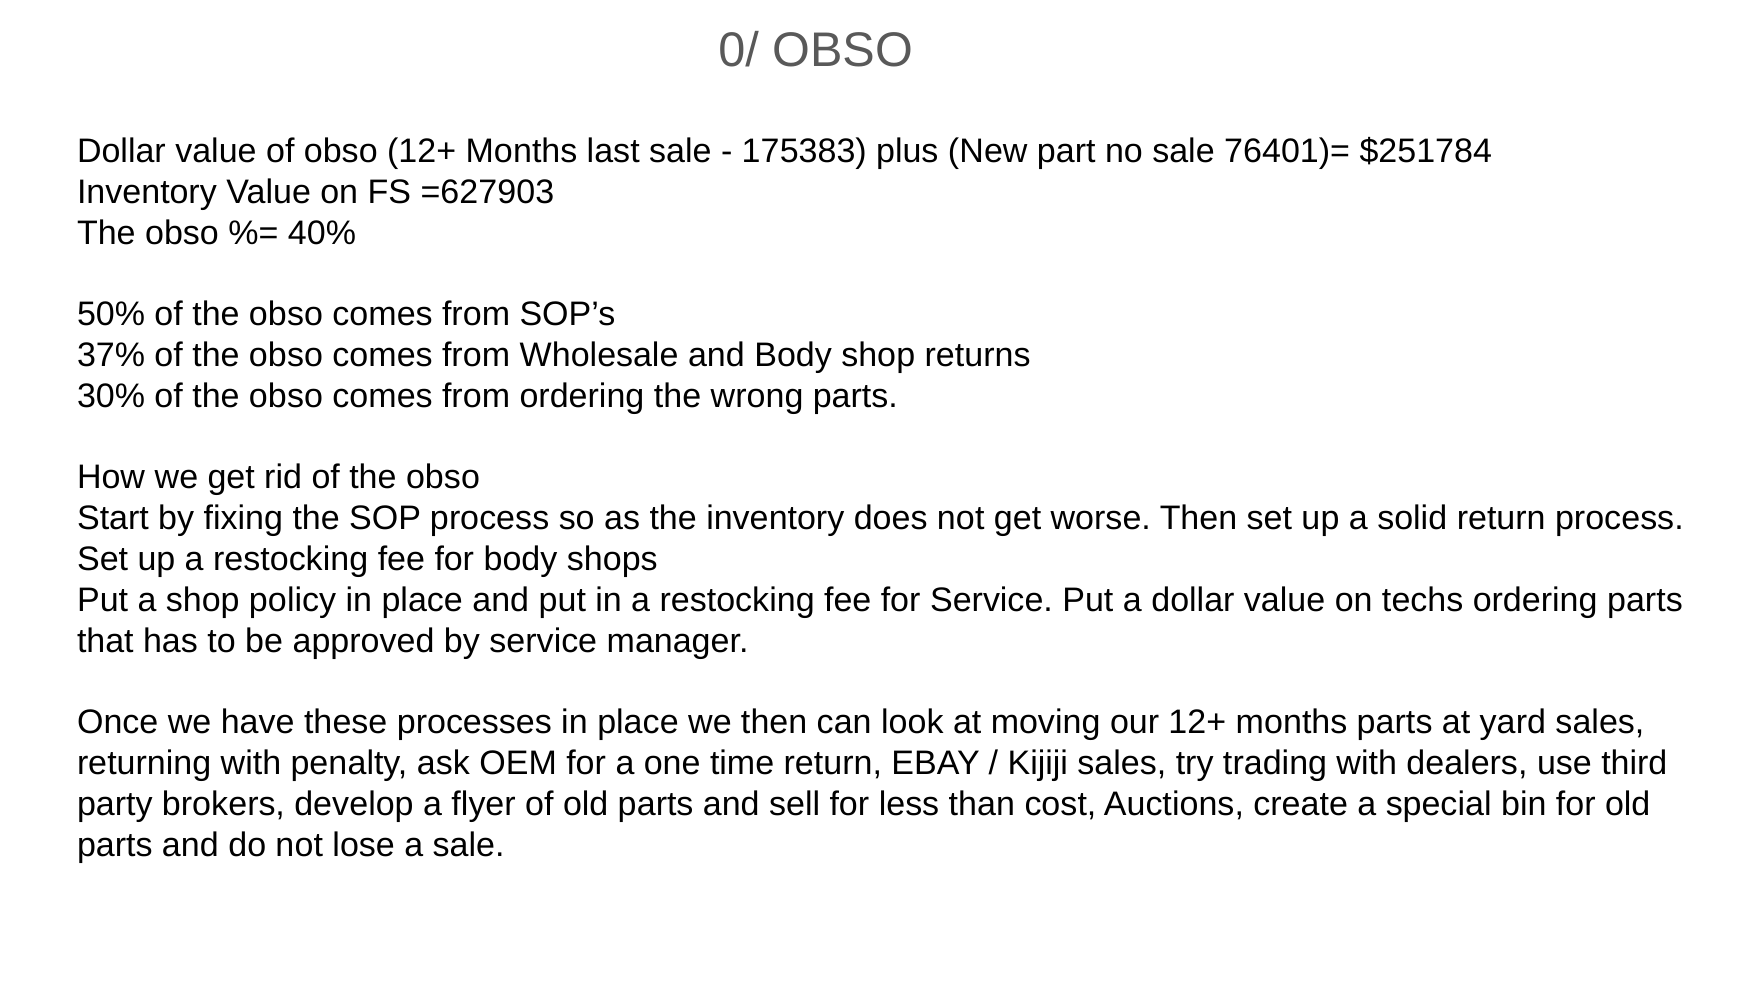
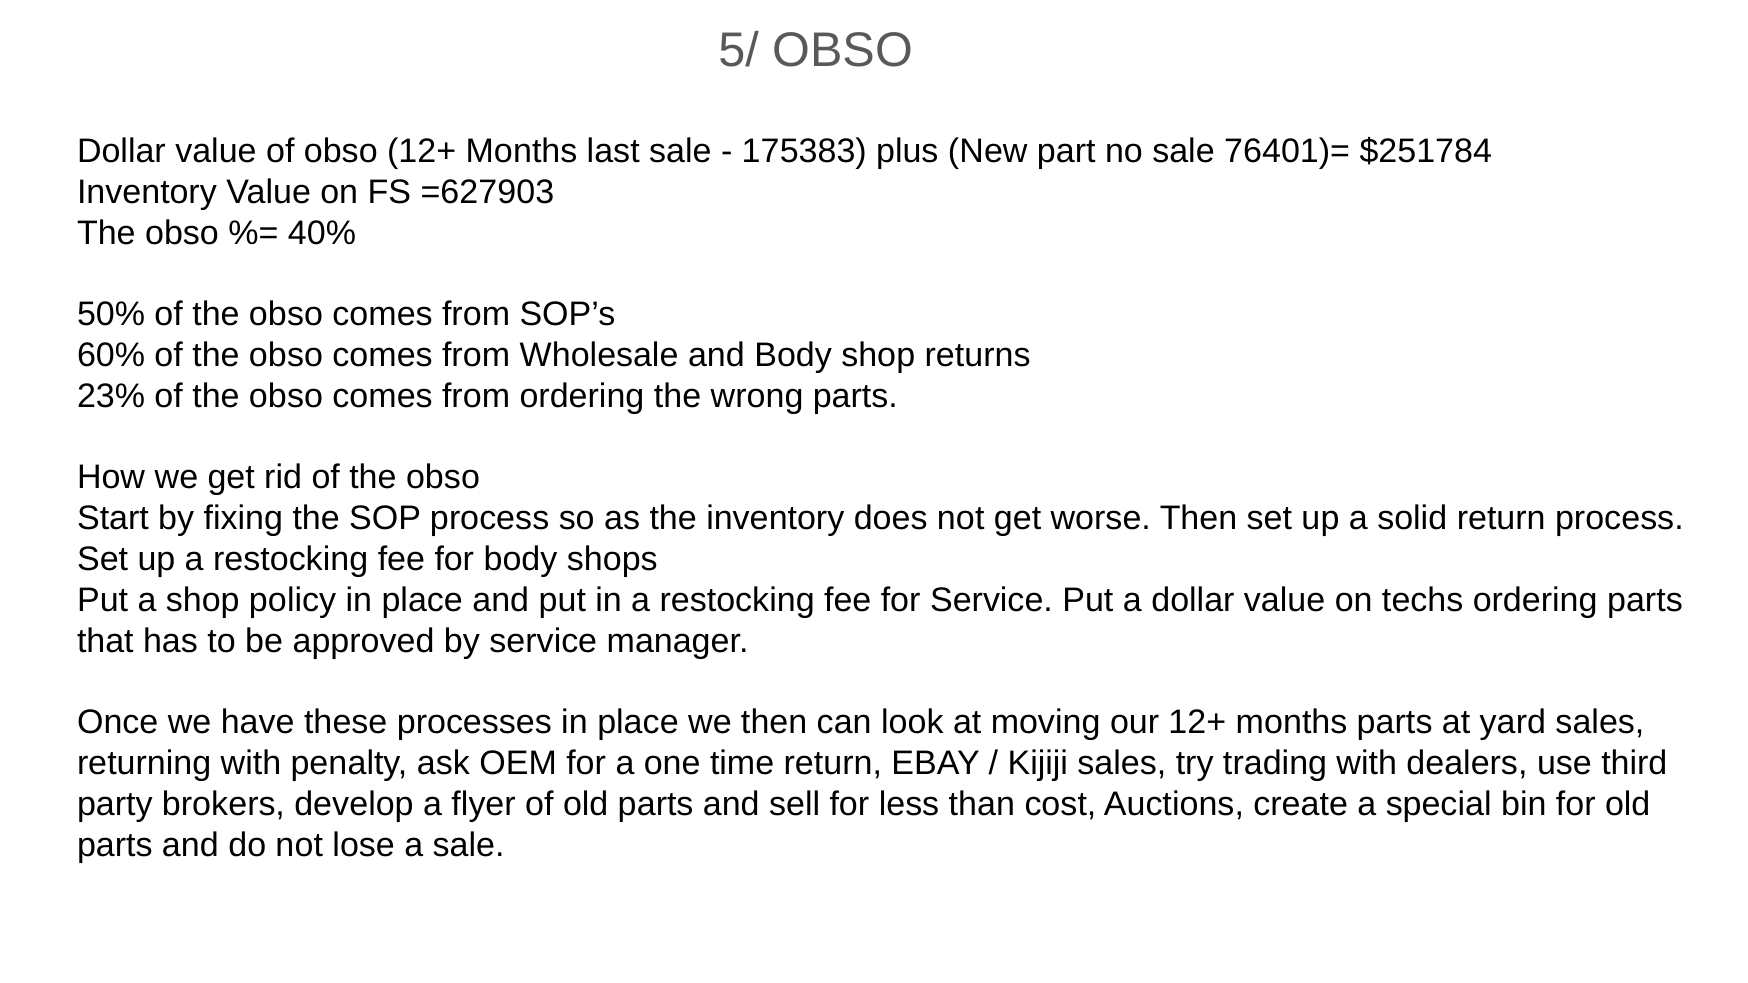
0/: 0/ -> 5/
37%: 37% -> 60%
30%: 30% -> 23%
